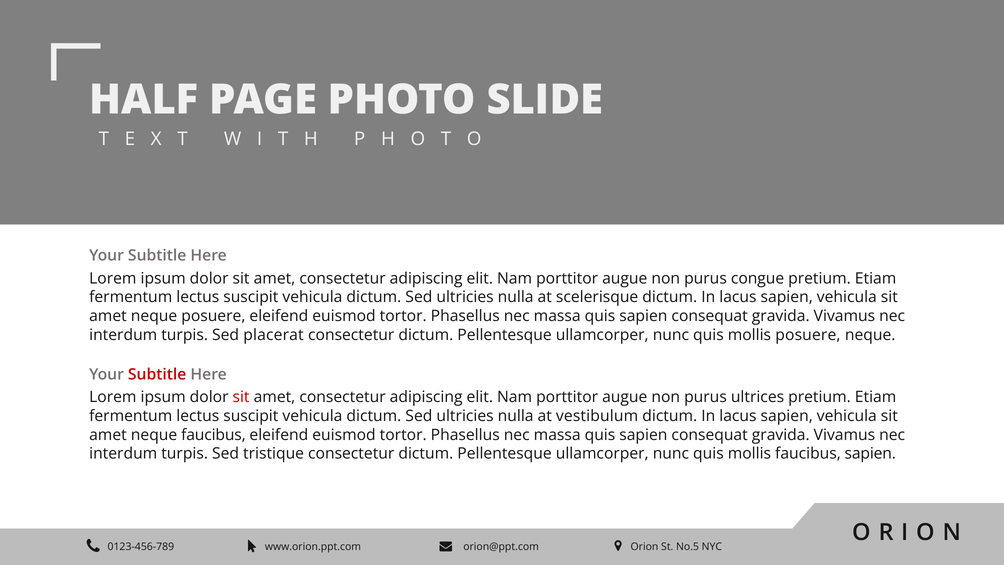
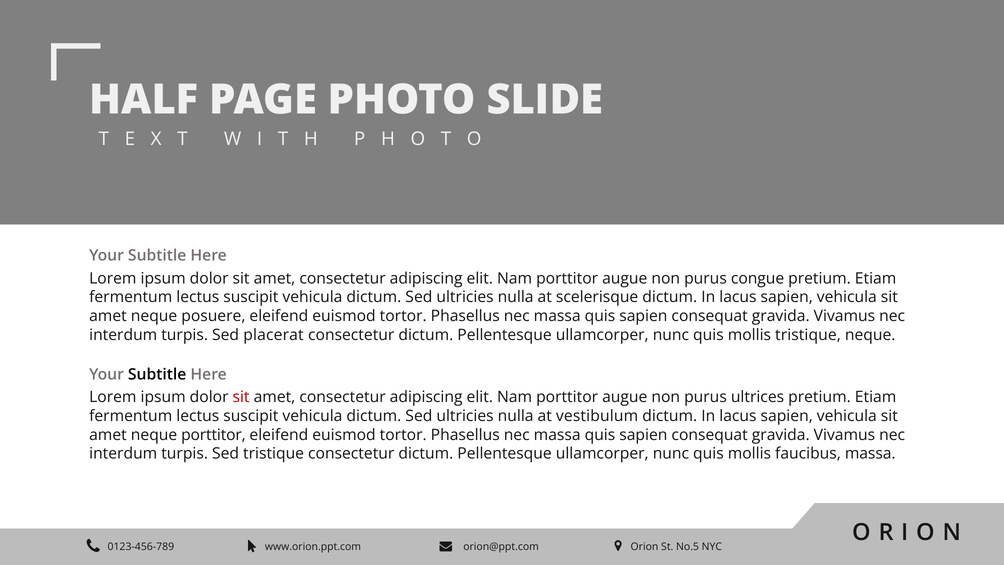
mollis posuere: posuere -> tristique
Subtitle at (157, 374) colour: red -> black
neque faucibus: faucibus -> porttitor
faucibus sapien: sapien -> massa
